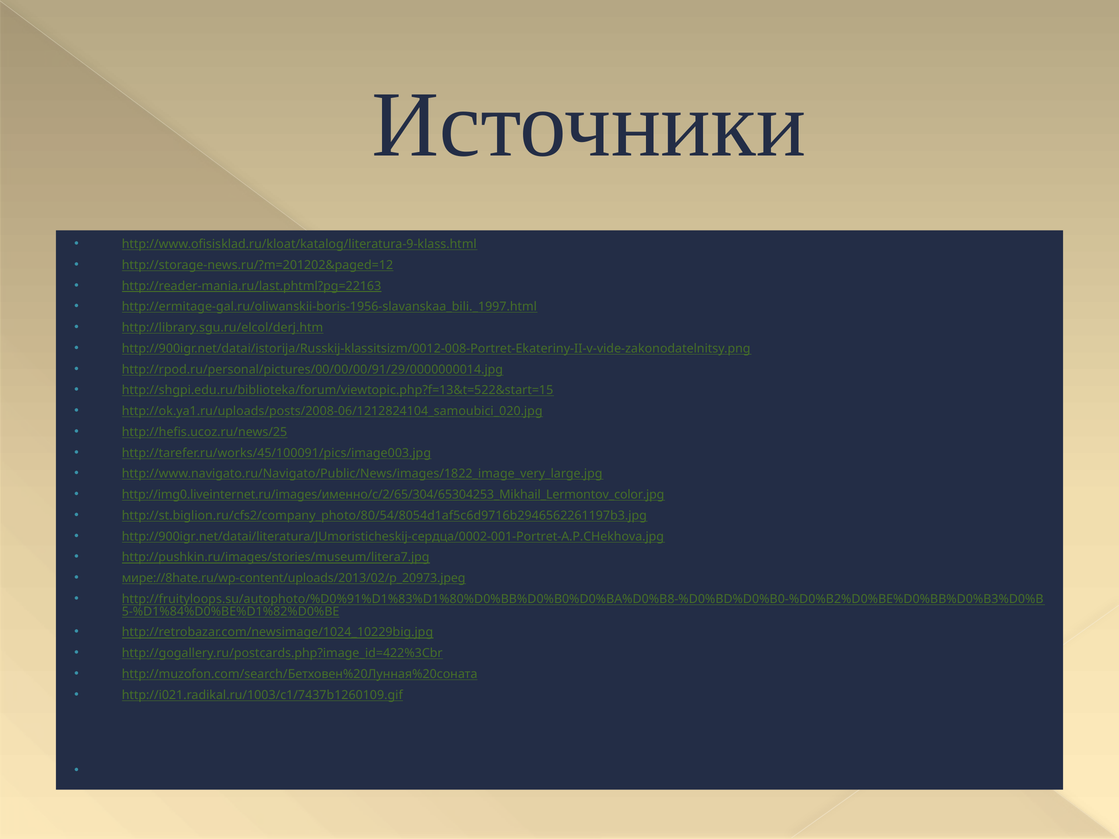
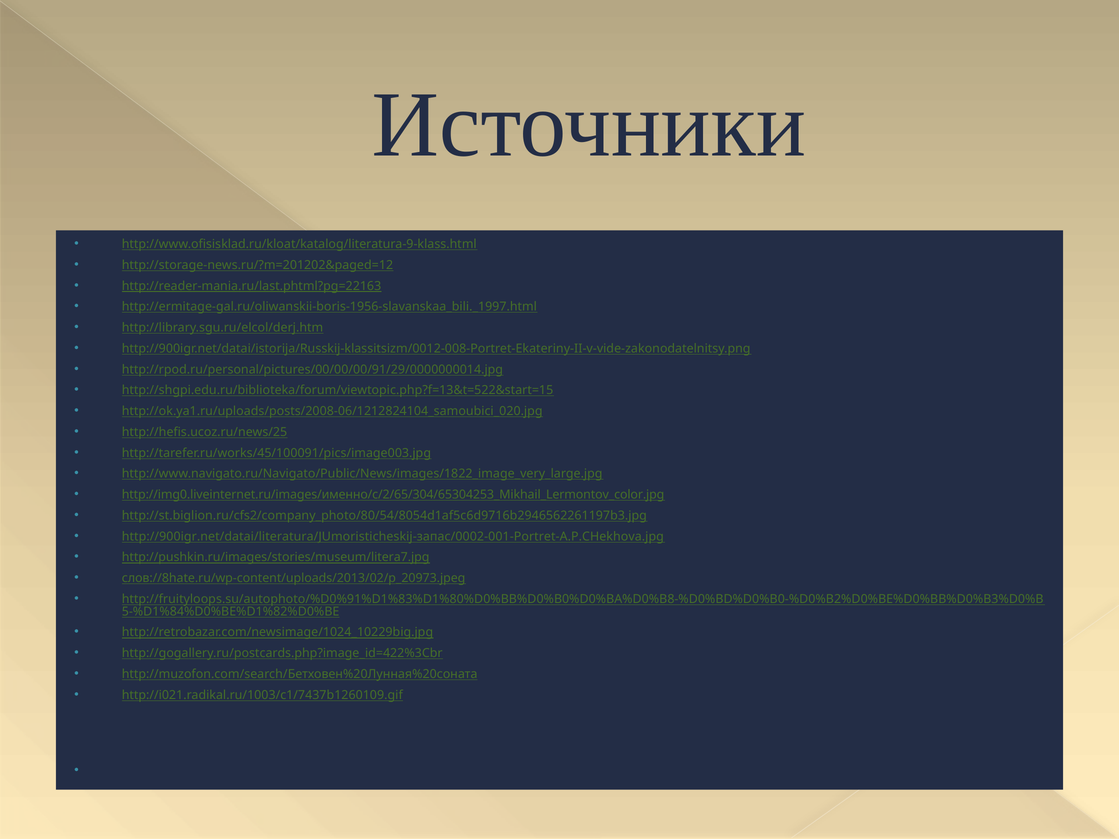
http://900igr.net/datai/literatura/JUmoristicheskij-сердца/0002-001-Portret-A.P.CHekhova.jpg: http://900igr.net/datai/literatura/JUmoristicheskij-сердца/0002-001-Portret-A.P.CHekhova.jpg -> http://900igr.net/datai/literatura/JUmoristicheskij-запас/0002-001-Portret-A.P.CHekhova.jpg
мире://8hate.ru/wp-content/uploads/2013/02/p_20973.jpeg: мире://8hate.ru/wp-content/uploads/2013/02/p_20973.jpeg -> слов://8hate.ru/wp-content/uploads/2013/02/p_20973.jpeg
